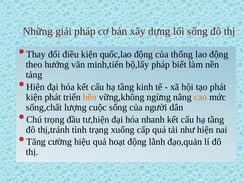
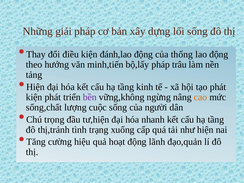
quốc,lao: quốc,lao -> đánh,lao
biết: biết -> trâu
bền colour: orange -> purple
